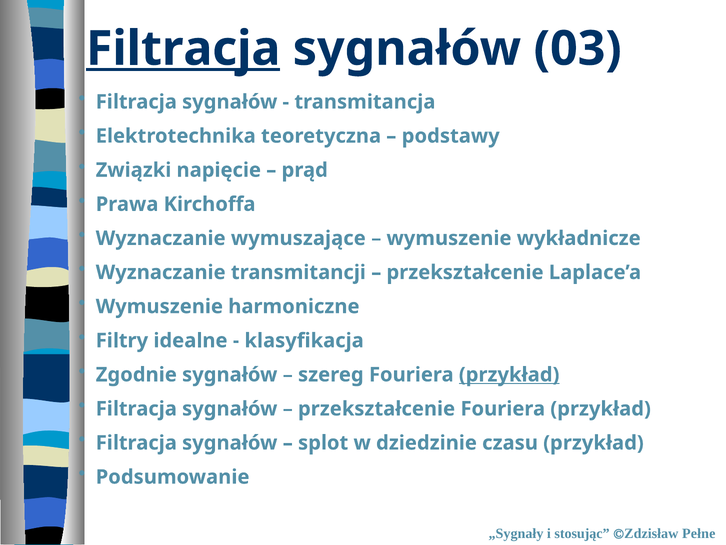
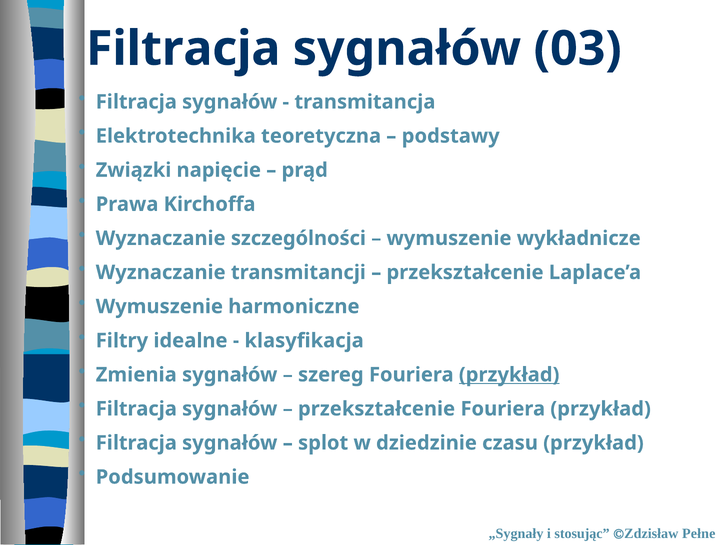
Filtracja at (183, 49) underline: present -> none
wymuszające: wymuszające -> szczególności
Zgodnie: Zgodnie -> Zmienia
